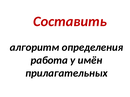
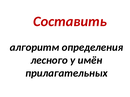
работа: работа -> лесного
